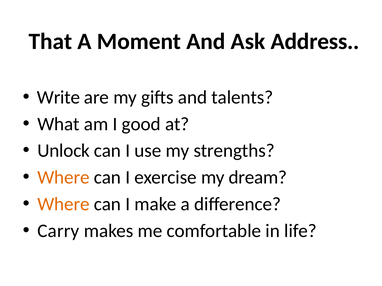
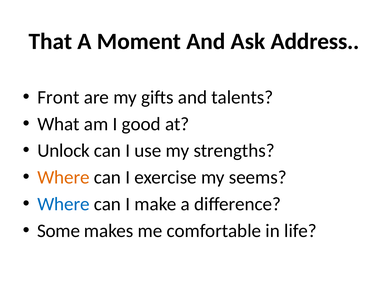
Write: Write -> Front
dream: dream -> seems
Where at (63, 204) colour: orange -> blue
Carry: Carry -> Some
